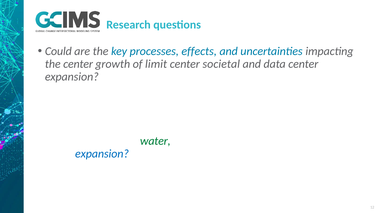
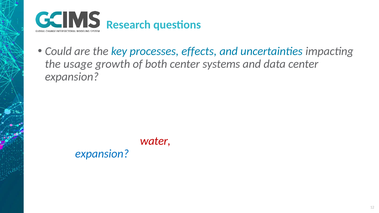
the center: center -> usage
of limit: limit -> both
center societal: societal -> systems
water colour: green -> red
